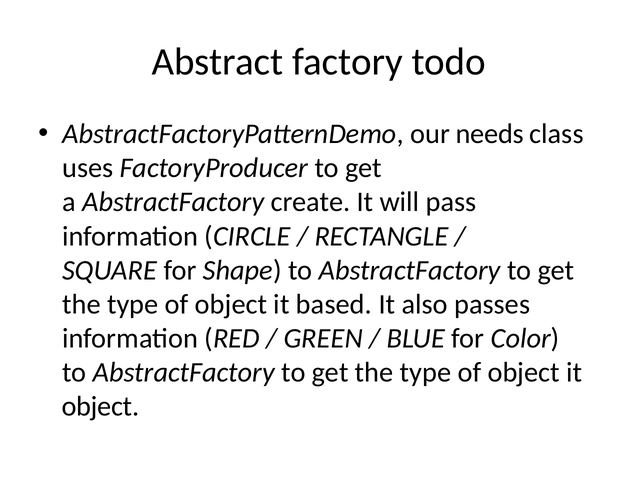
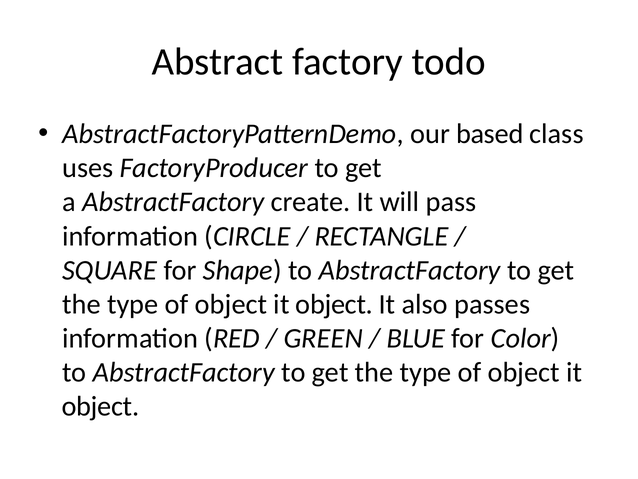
needs: needs -> based
based at (334, 304): based -> object
